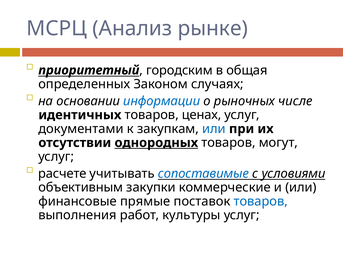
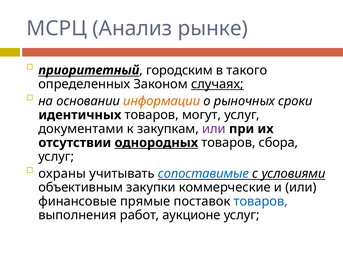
общая: общая -> такого
случаях underline: none -> present
информации colour: blue -> orange
числе: числе -> сроки
ценах: ценах -> могут
или at (214, 129) colour: blue -> purple
могут: могут -> сбора
расчете: расчете -> охраны
культуры: культуры -> аукционе
